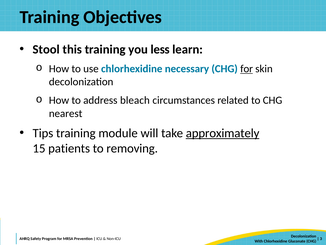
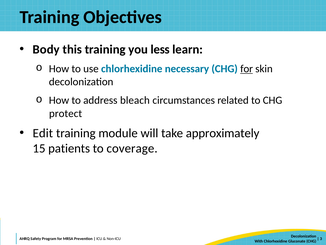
Stool: Stool -> Body
nearest: nearest -> protect
Tips: Tips -> Edit
approximately underline: present -> none
removing: removing -> coverage
